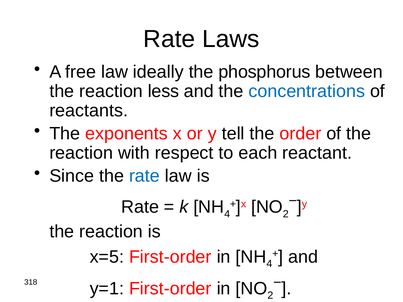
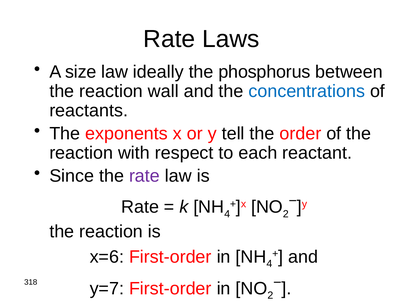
free: free -> size
less: less -> wall
rate at (144, 176) colour: blue -> purple
x=5: x=5 -> x=6
y=1: y=1 -> y=7
